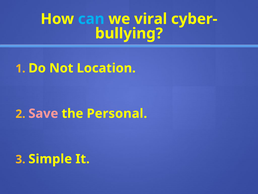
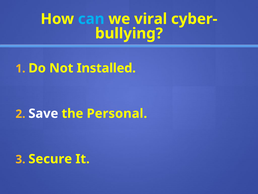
Location: Location -> Installed
Save colour: pink -> white
Simple: Simple -> Secure
